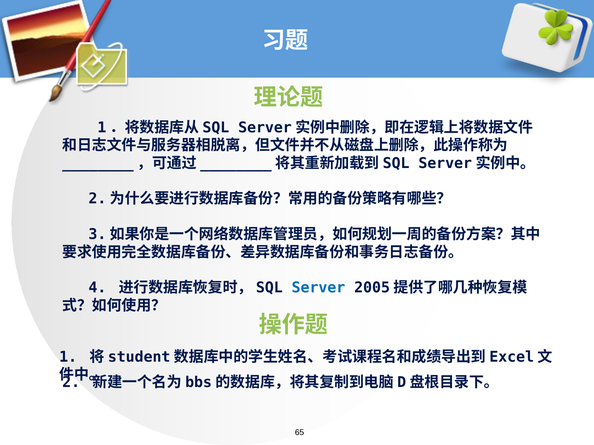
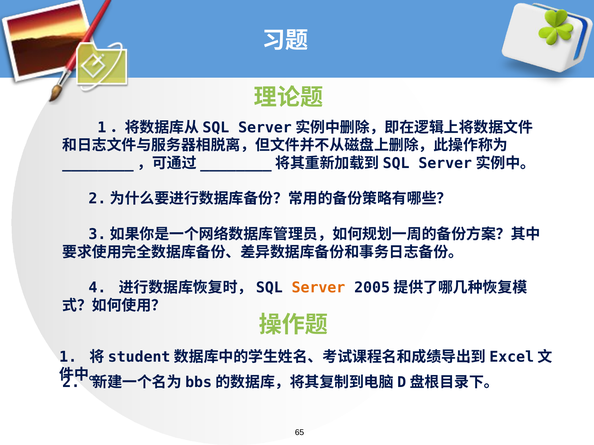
Server colour: blue -> orange
